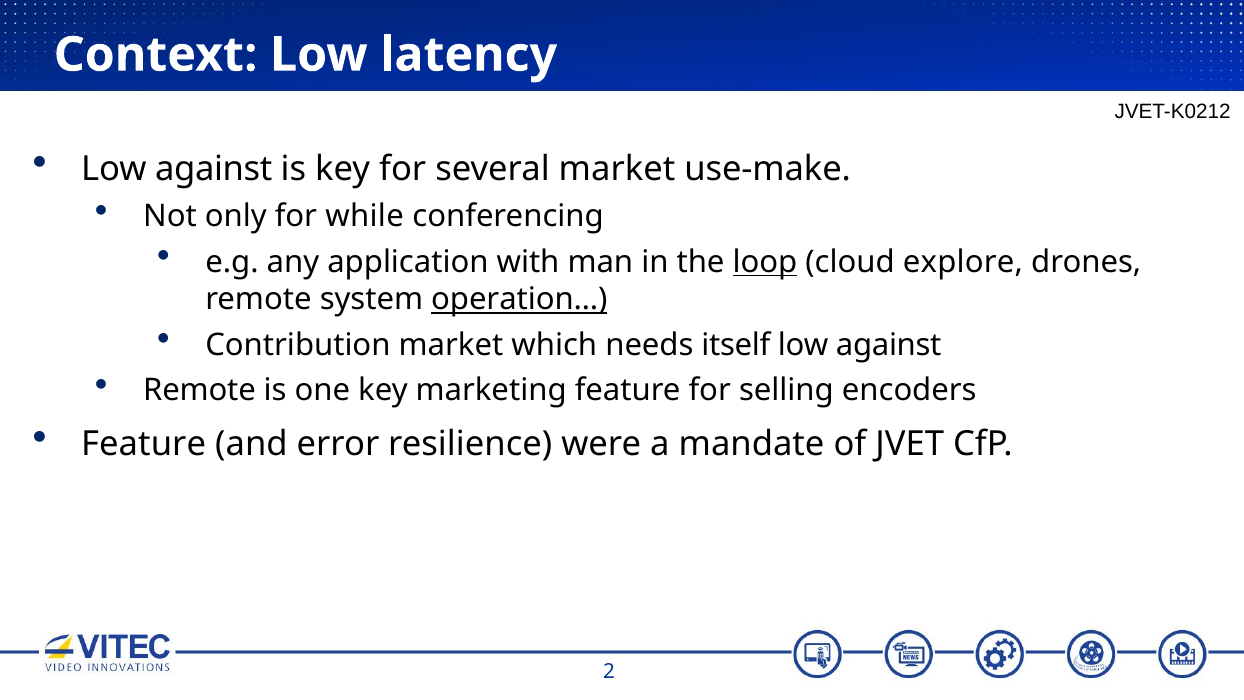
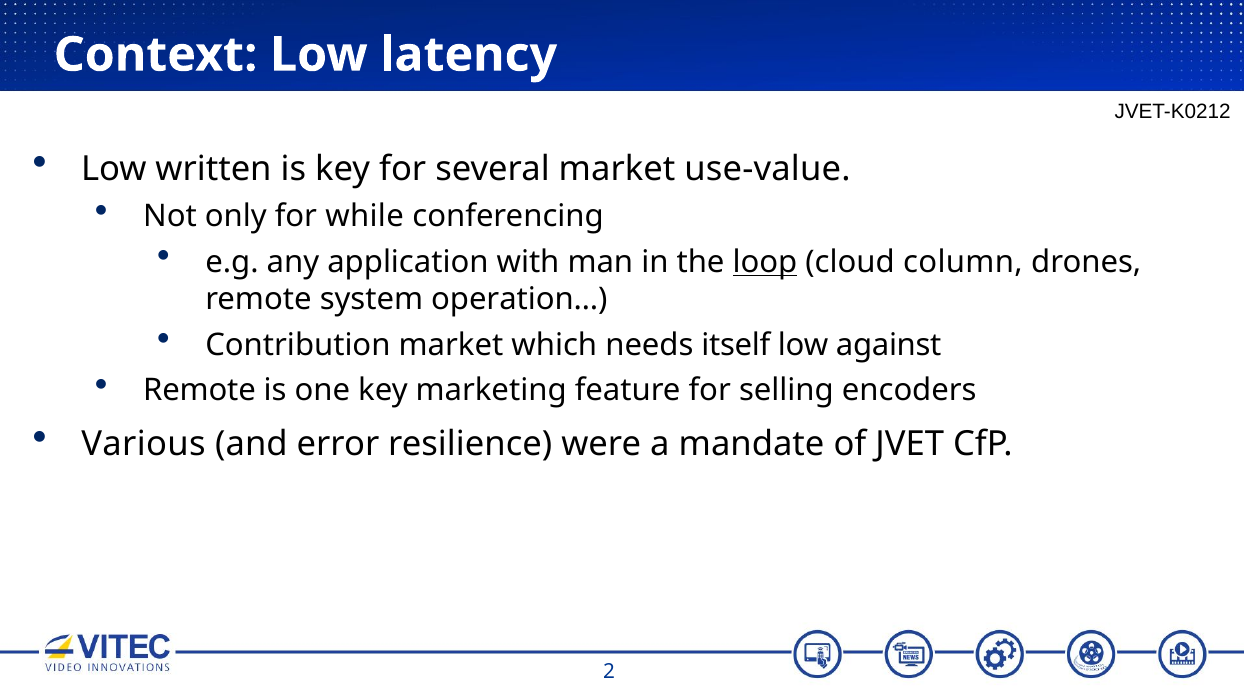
against at (214, 169): against -> written
use-make: use-make -> use-value
explore: explore -> column
operation… underline: present -> none
Feature at (144, 444): Feature -> Various
